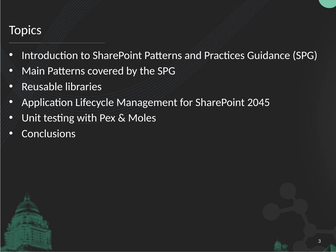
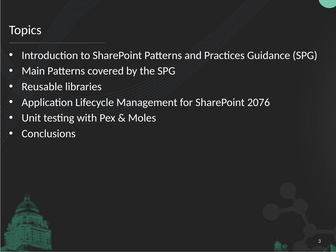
2045: 2045 -> 2076
